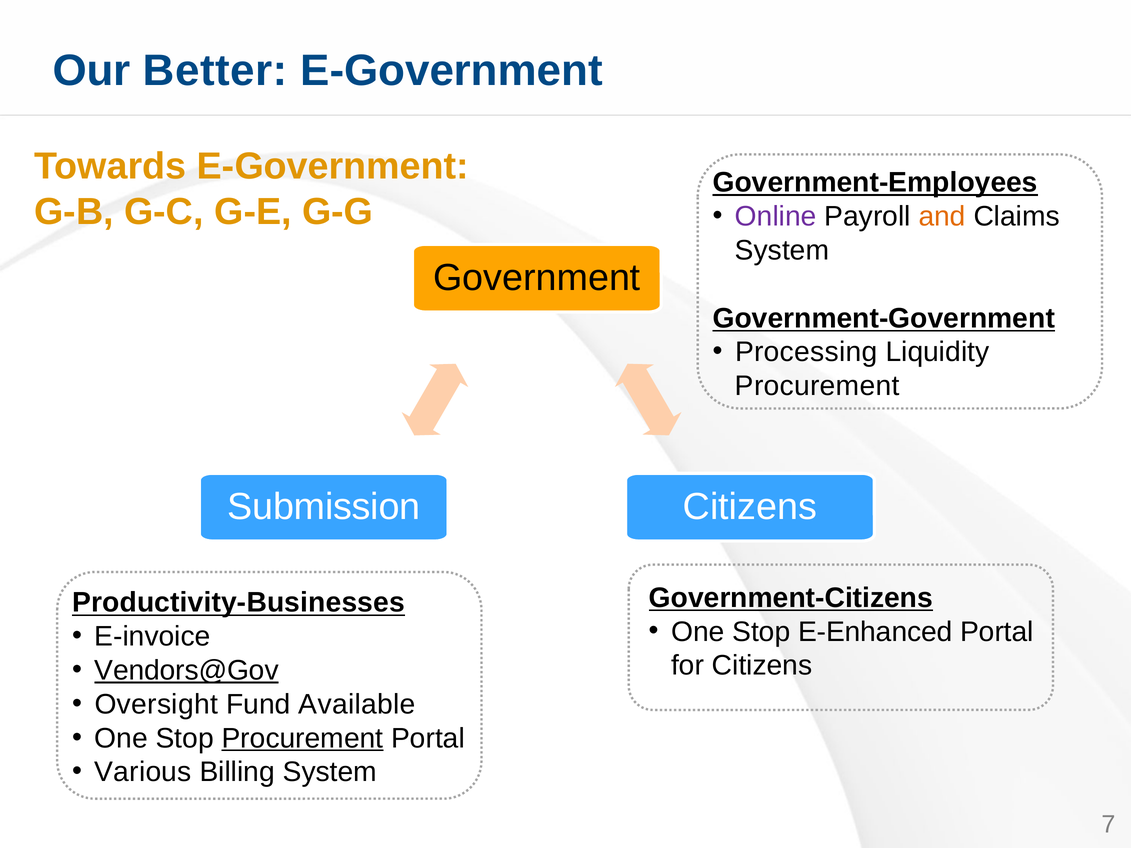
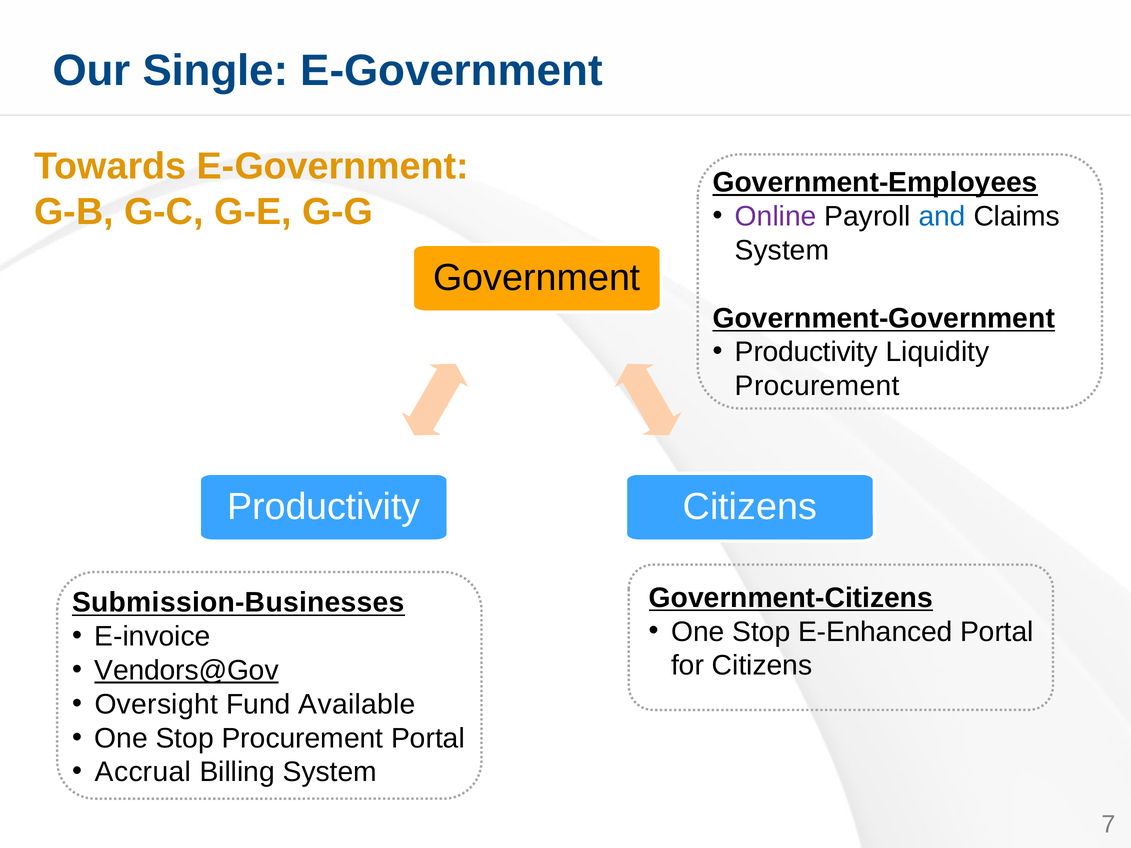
Better: Better -> Single
and colour: orange -> blue
Processing at (806, 352): Processing -> Productivity
Submission at (324, 507): Submission -> Productivity
Productivity-Businesses: Productivity-Businesses -> Submission-Businesses
Procurement at (302, 738) underline: present -> none
Various: Various -> Accrual
